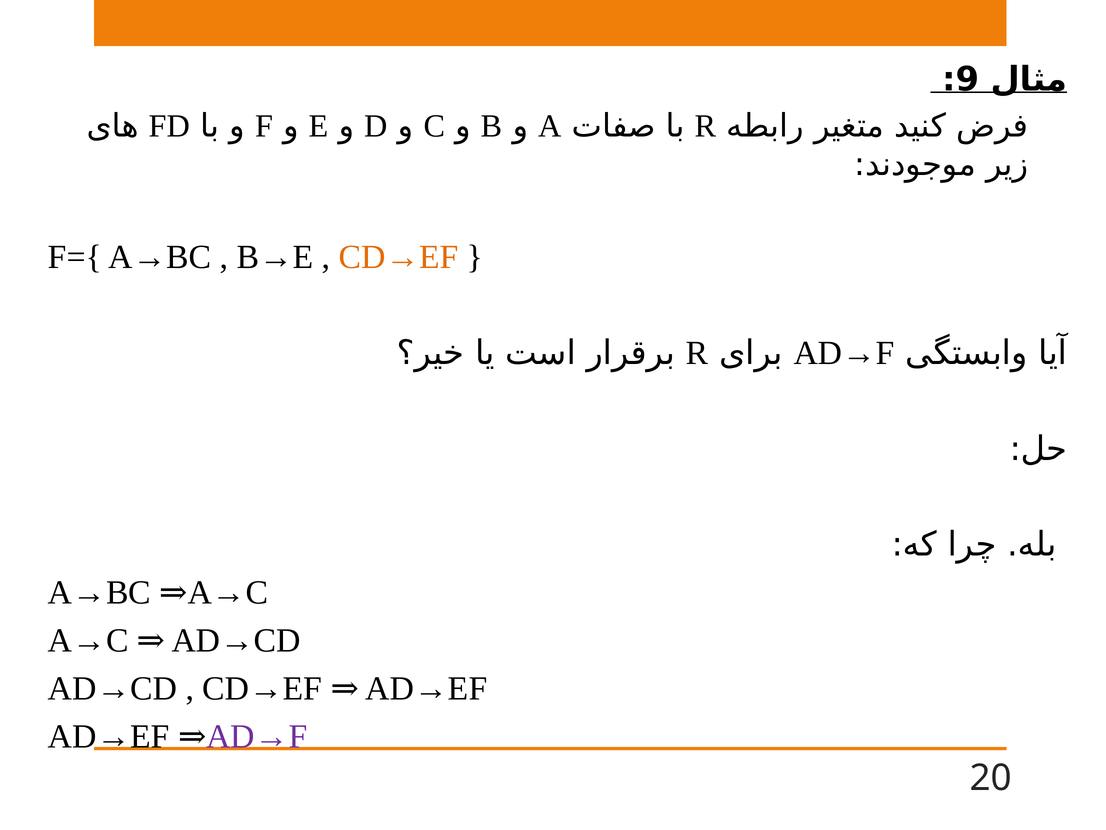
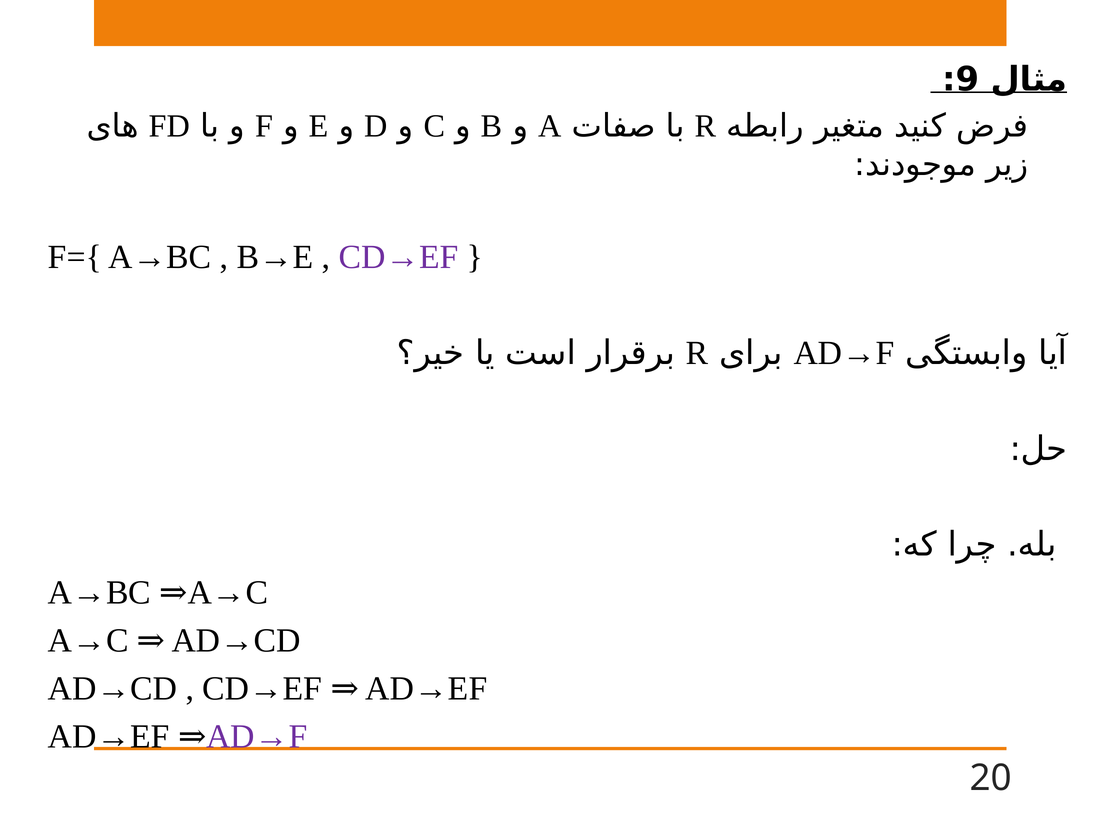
CD→EF at (399, 257) colour: orange -> purple
